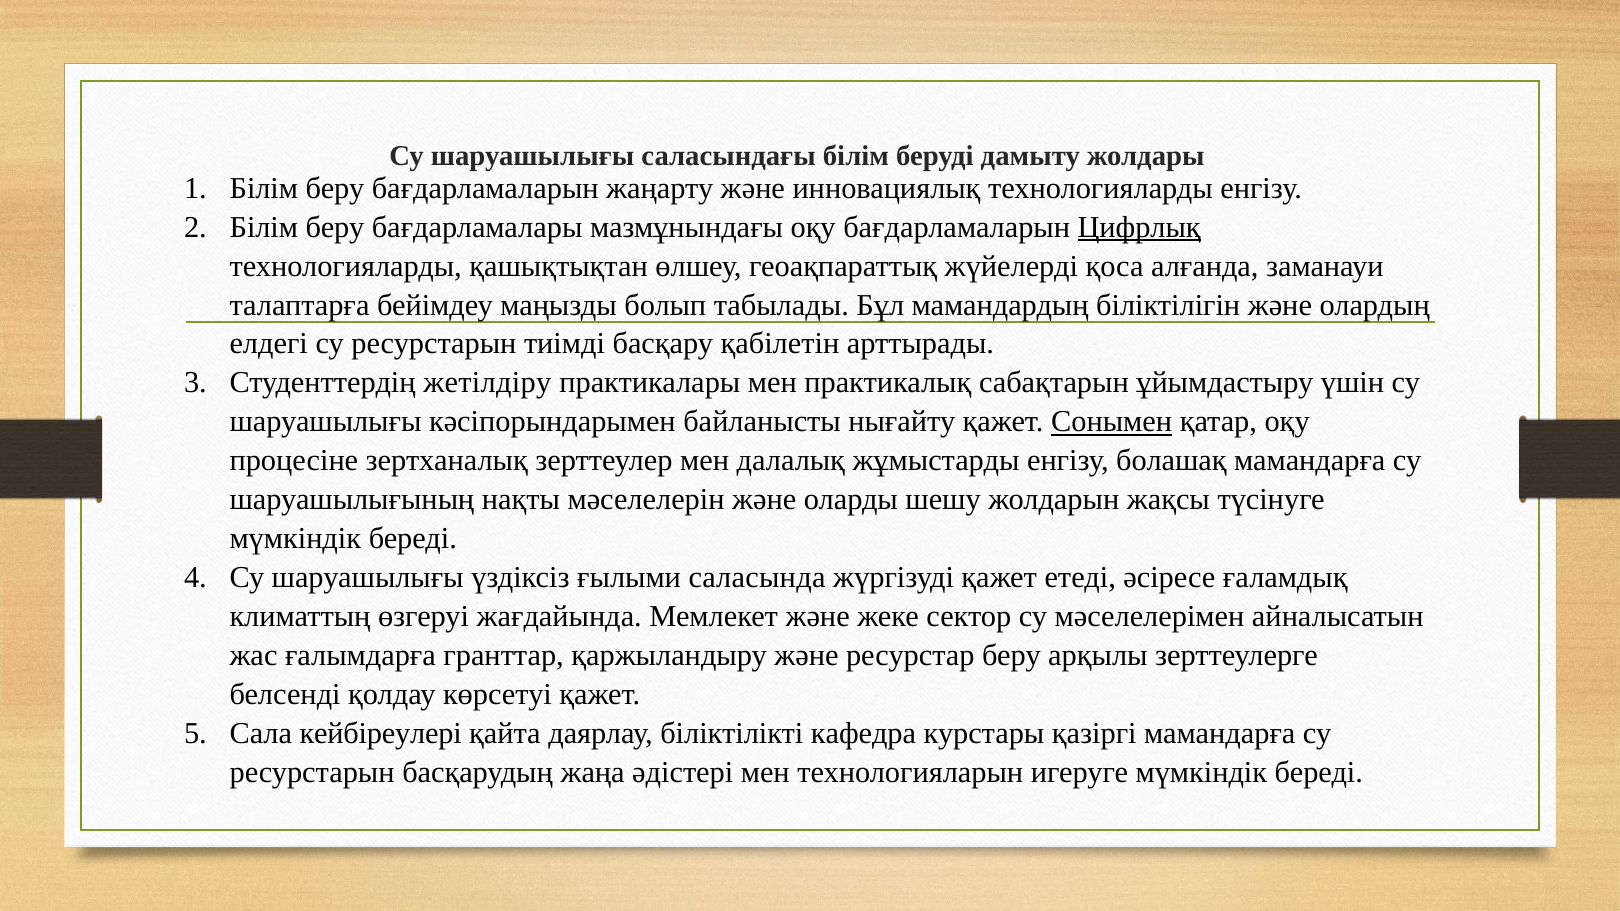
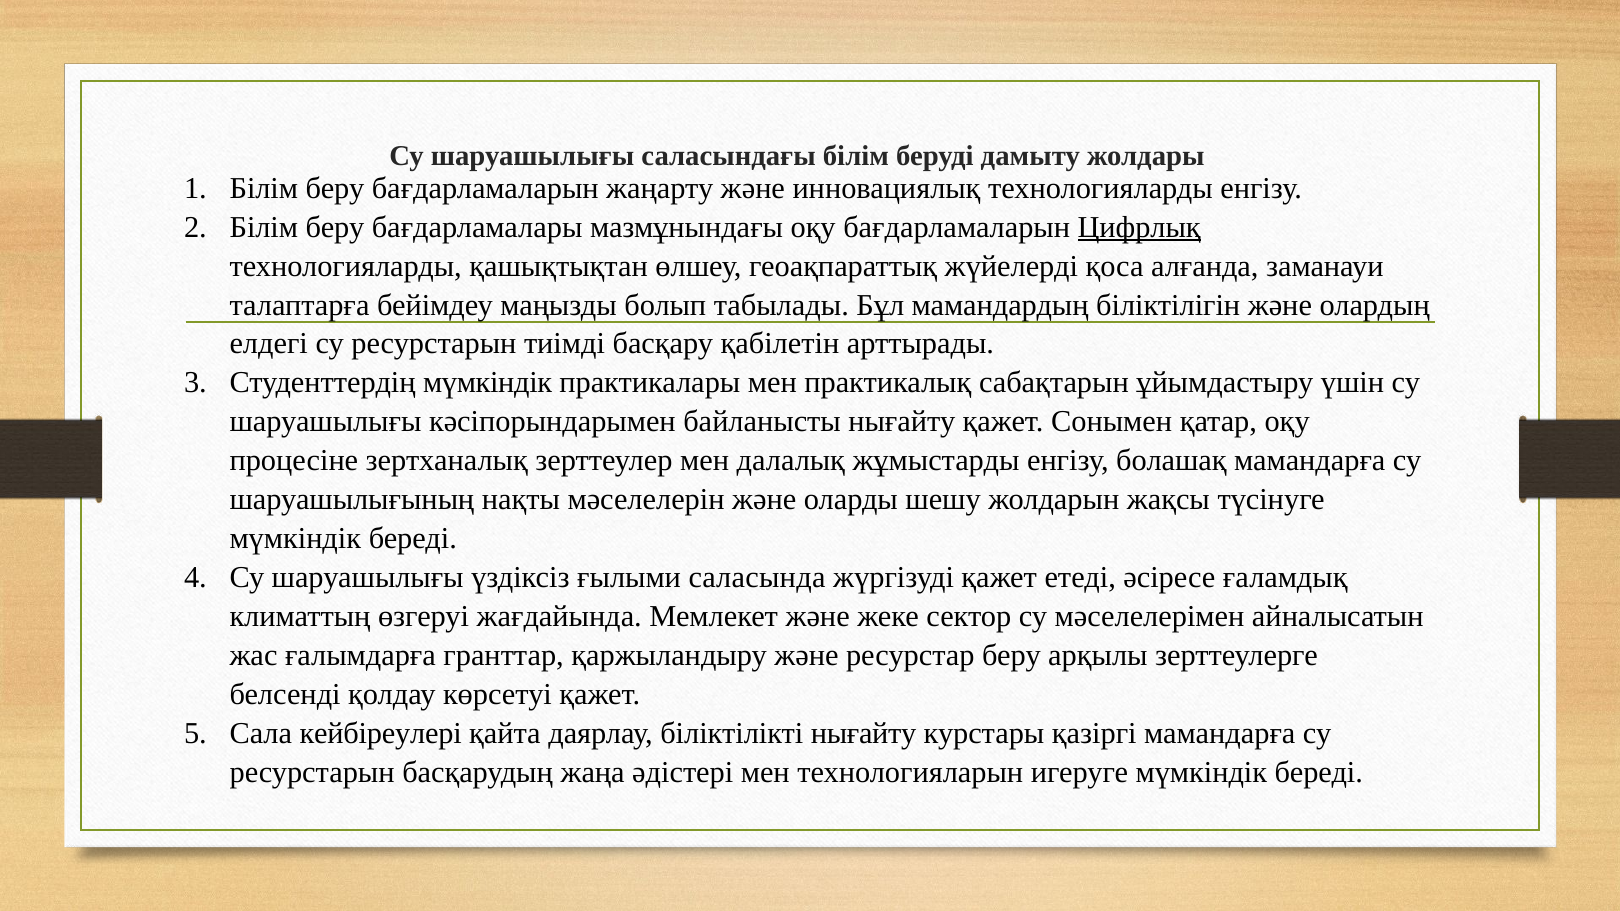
Студенттердің жетілдіру: жетілдіру -> мүмкіндік
Сонымен underline: present -> none
біліктілікті кафедра: кафедра -> нығайту
